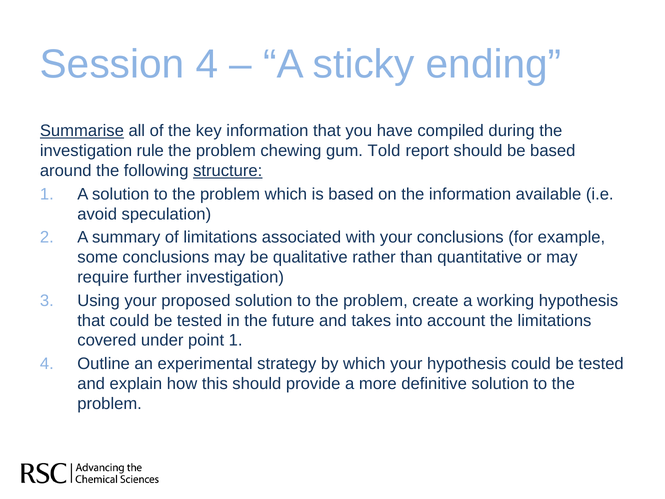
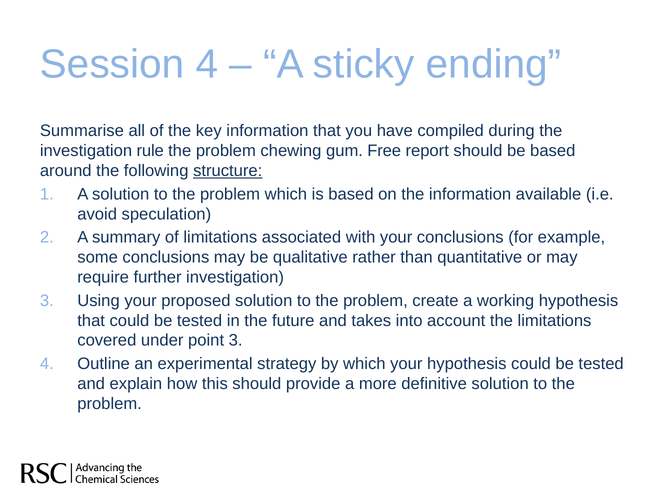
Summarise underline: present -> none
Told: Told -> Free
point 1: 1 -> 3
